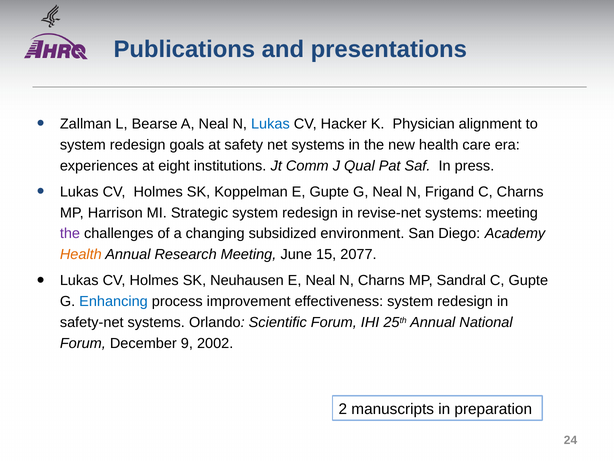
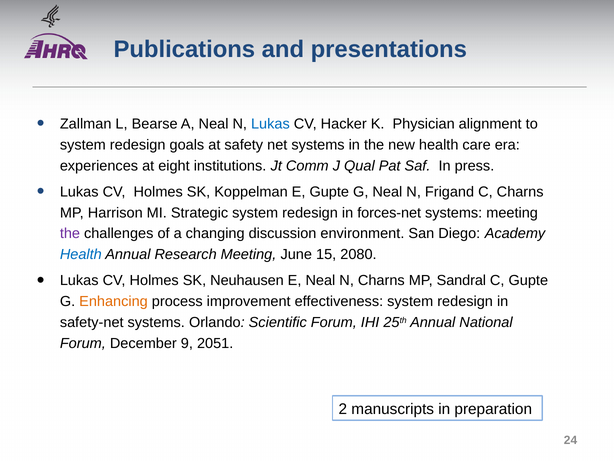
revise-net: revise-net -> forces-net
subsidized: subsidized -> discussion
Health at (81, 254) colour: orange -> blue
2077: 2077 -> 2080
Enhancing colour: blue -> orange
2002: 2002 -> 2051
